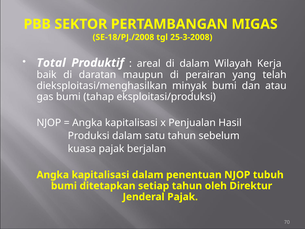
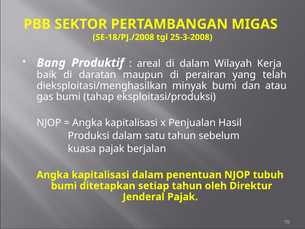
Total: Total -> Bang
